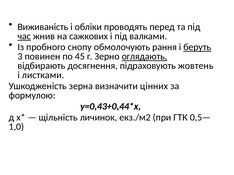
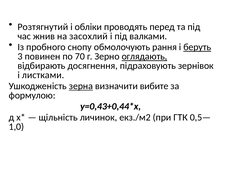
Виживаність: Виживаність -> Розтягнутий
час underline: present -> none
сажкових: сажкових -> засохлий
45: 45 -> 70
жовтень: жовтень -> зернівок
зерна underline: none -> present
цінних: цінних -> вибите
